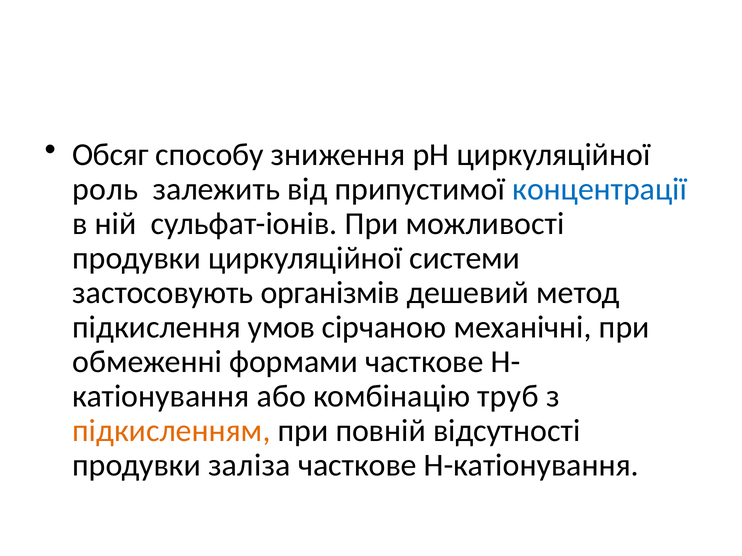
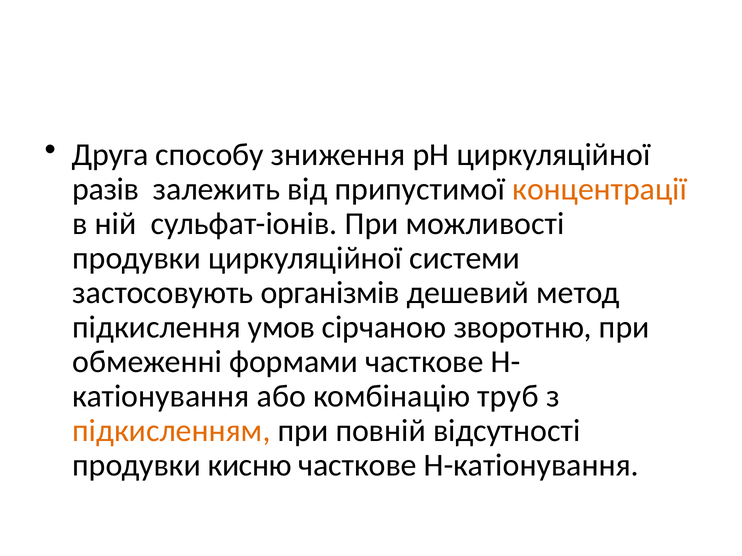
Обсяг: Обсяг -> Друга
роль: роль -> разів
концентрації colour: blue -> orange
механічні: механічні -> зворотню
заліза: заліза -> кисню
